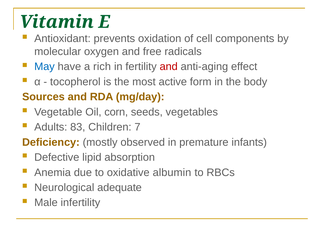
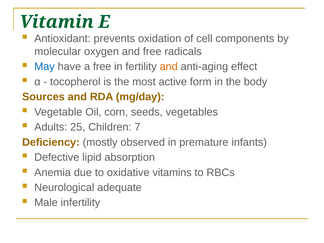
a rich: rich -> free
and at (169, 67) colour: red -> orange
83: 83 -> 25
albumin: albumin -> vitamins
